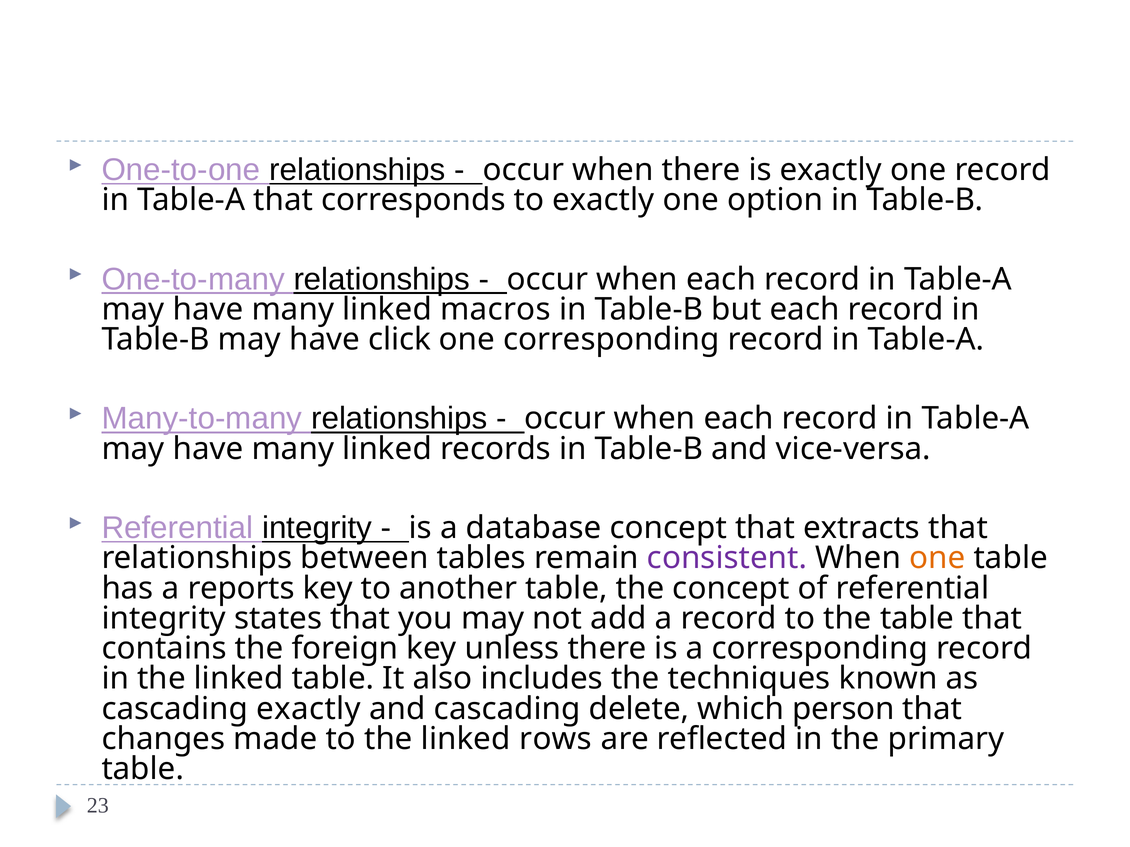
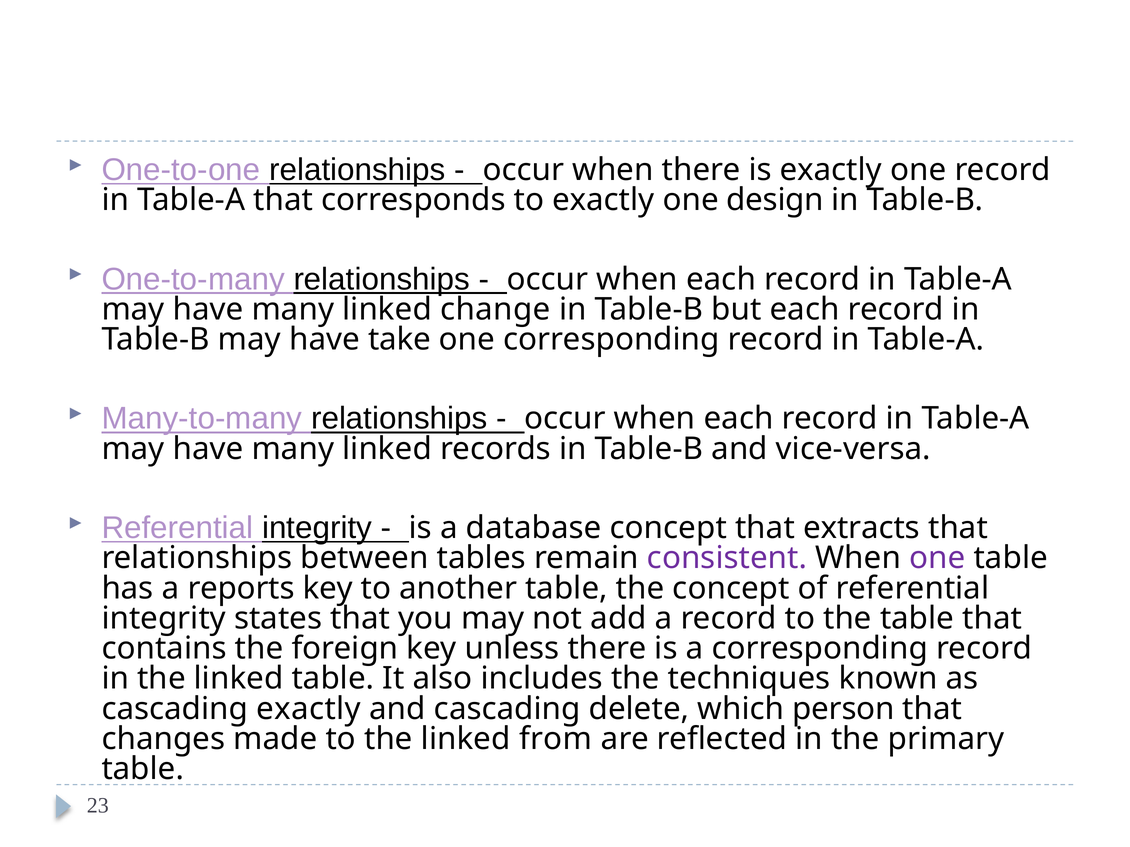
option: option -> design
macros: macros -> change
click: click -> take
one at (937, 558) colour: orange -> purple
rows: rows -> from
